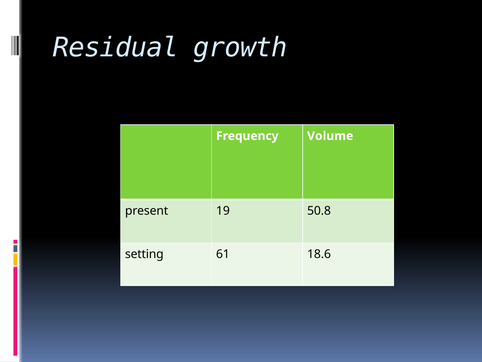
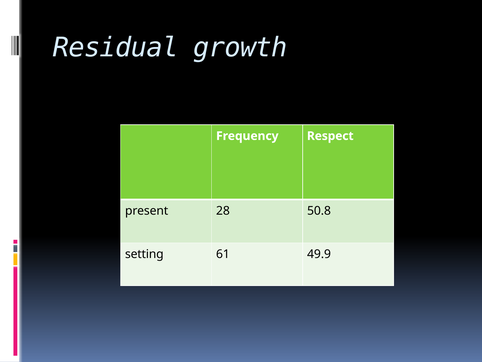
Volume: Volume -> Respect
19: 19 -> 28
18.6: 18.6 -> 49.9
